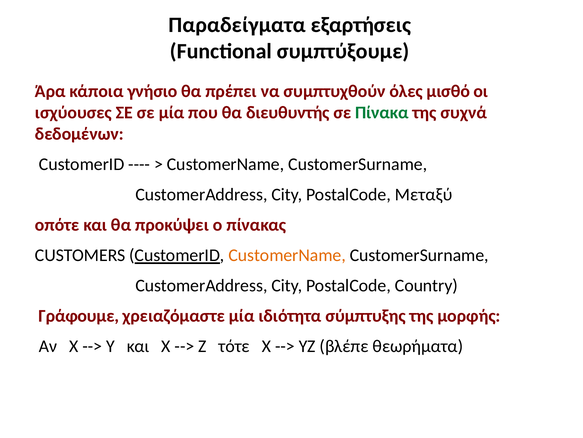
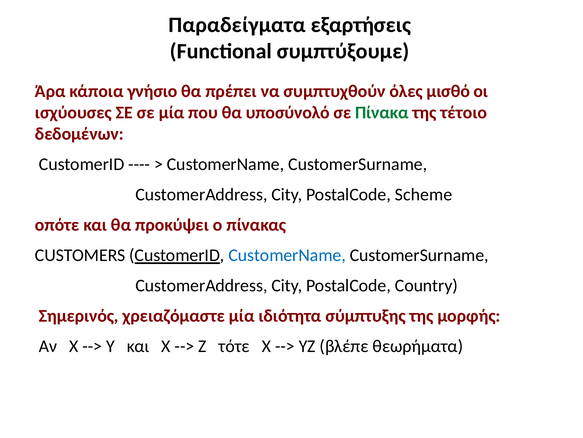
διευθυντής: διευθυντής -> υποσύνολό
συχνά: συχνά -> τέτοιο
Μεταξύ: Μεταξύ -> Scheme
CustomerName at (287, 255) colour: orange -> blue
Γράφουμε: Γράφουμε -> Σημερινός
